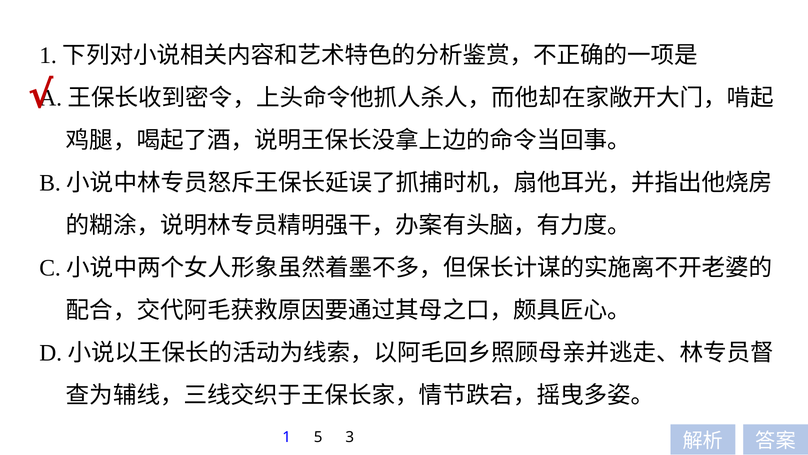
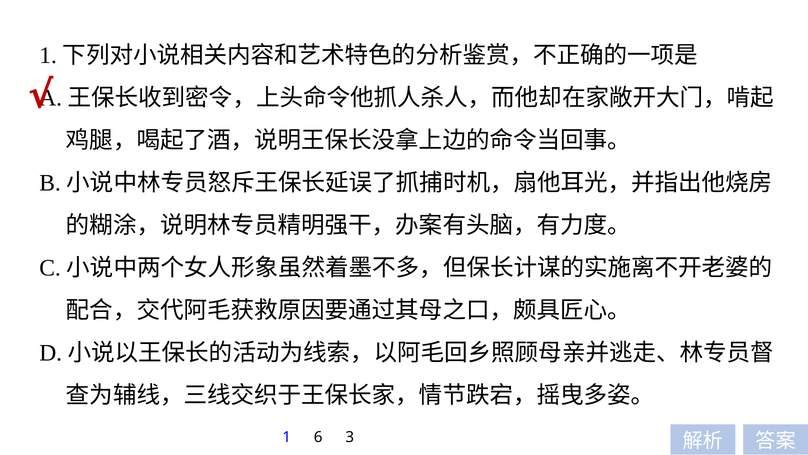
5: 5 -> 6
